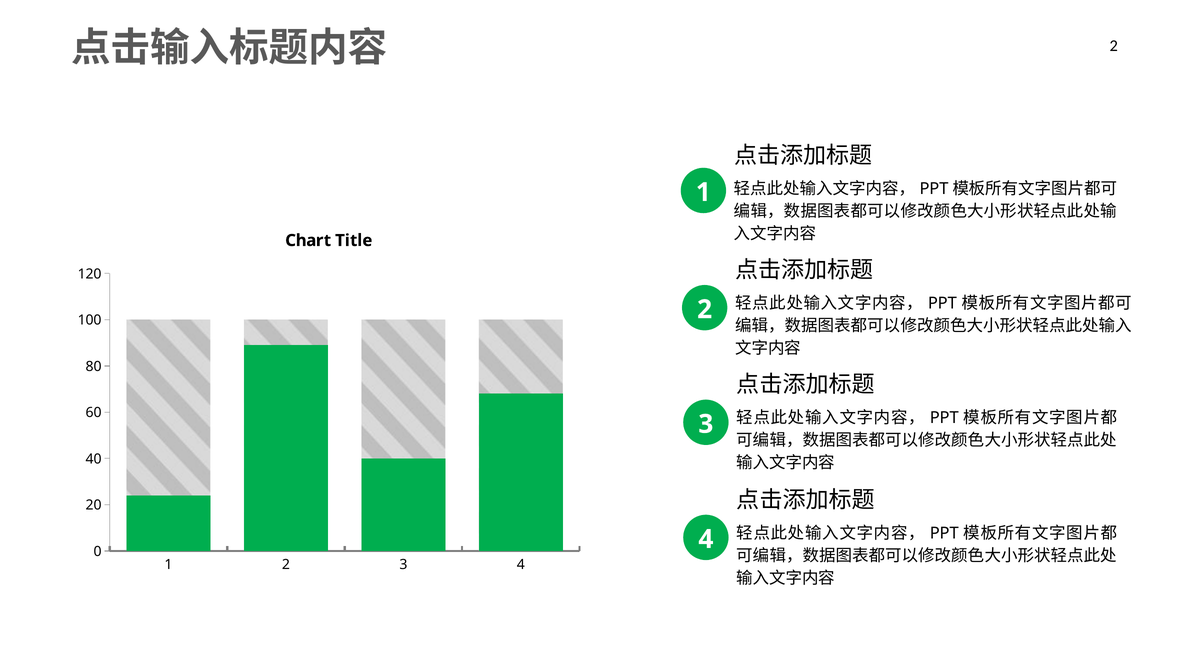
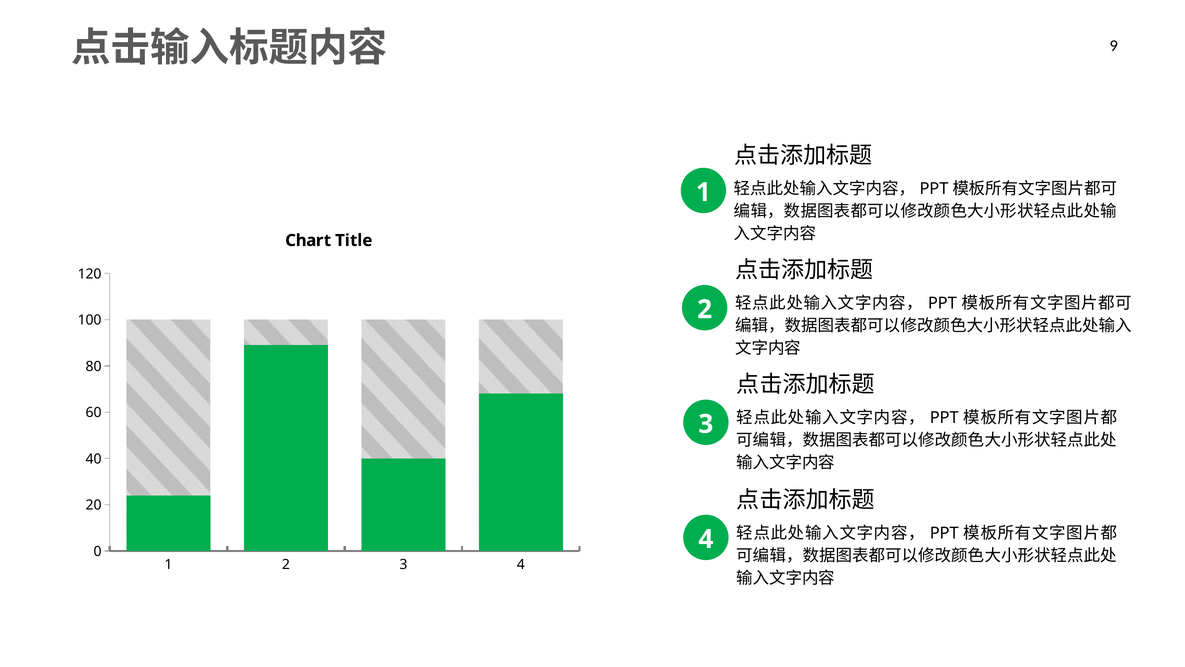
2 at (1114, 46): 2 -> 9
